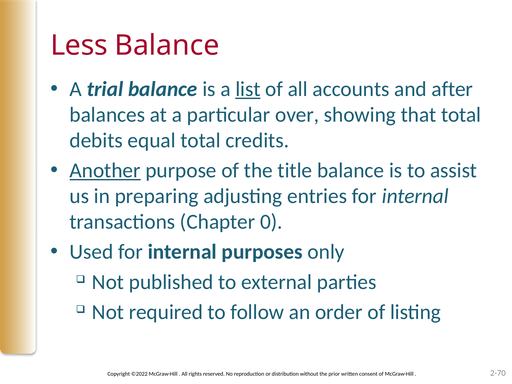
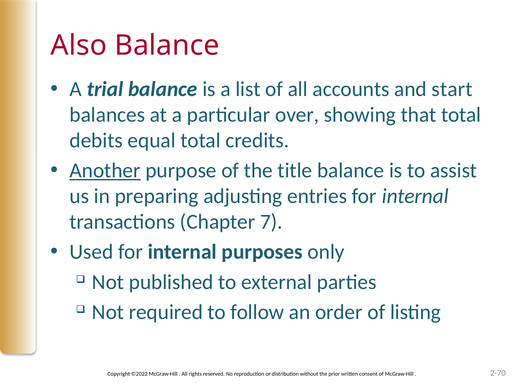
Less: Less -> Also
list underline: present -> none
after: after -> start
0: 0 -> 7
